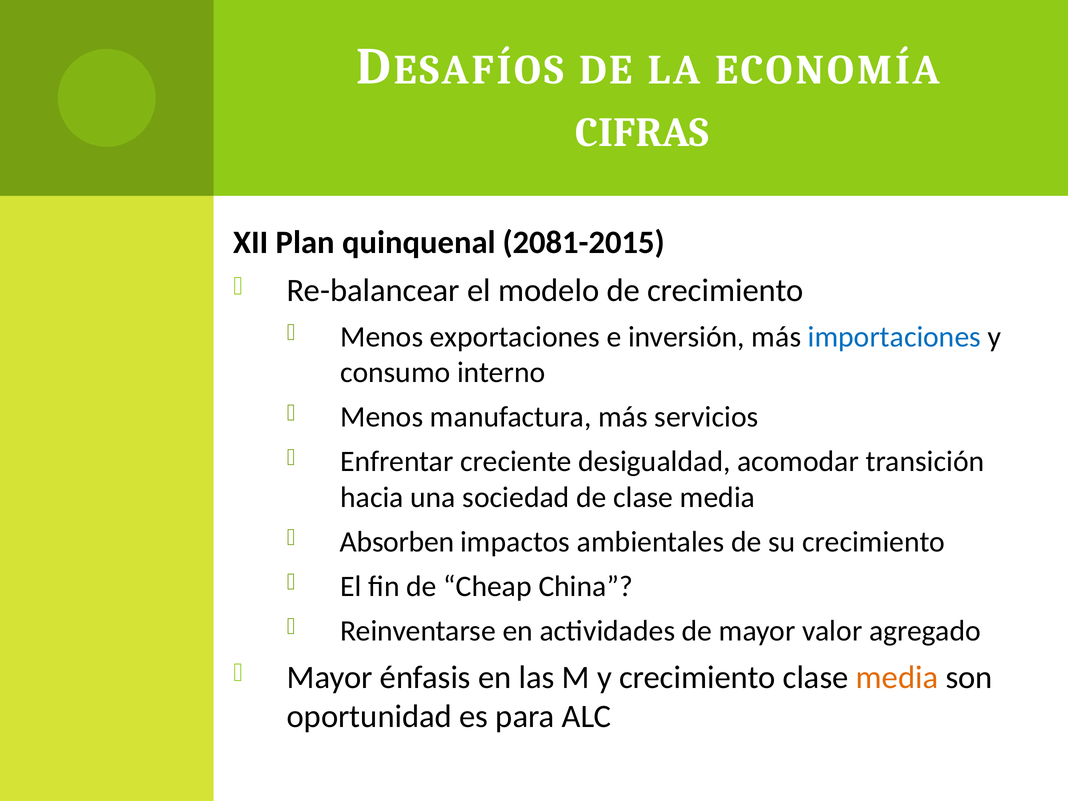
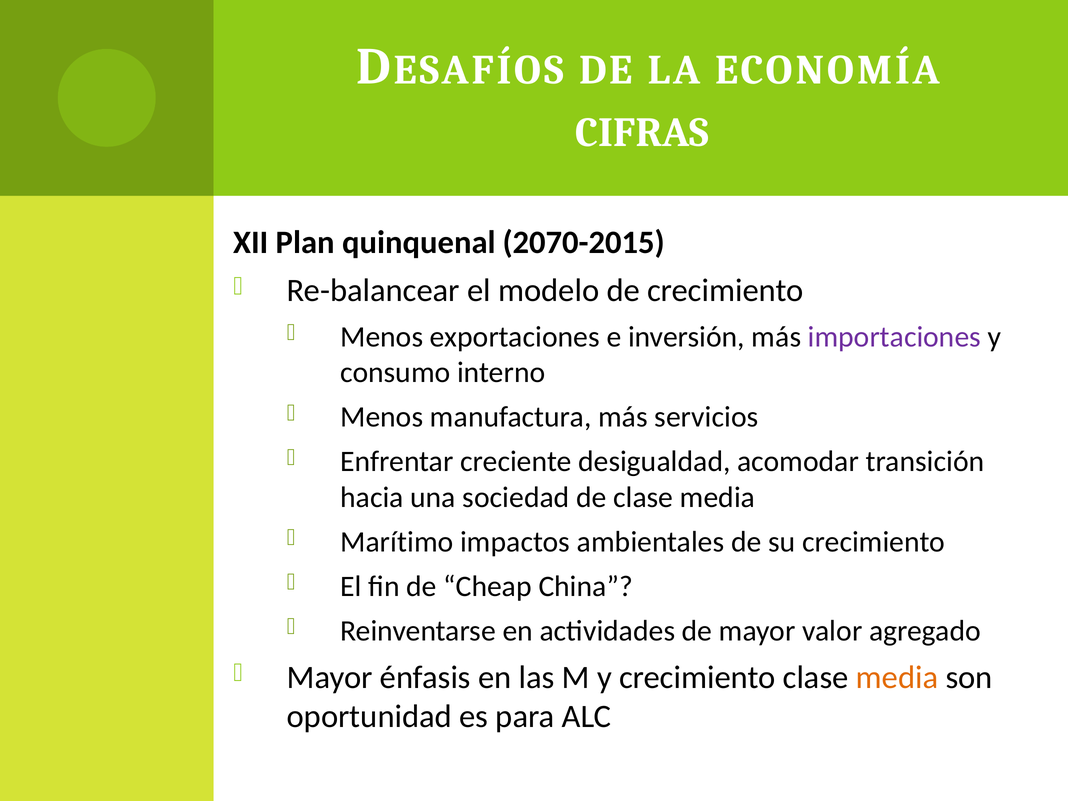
2081-2015: 2081-2015 -> 2070-2015
importaciones colour: blue -> purple
Absorben: Absorben -> Marítimo
